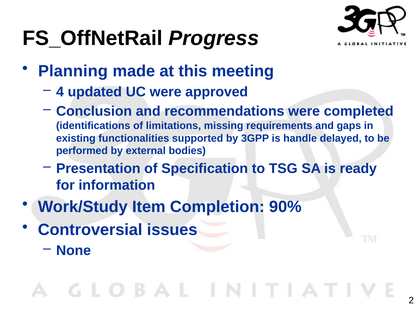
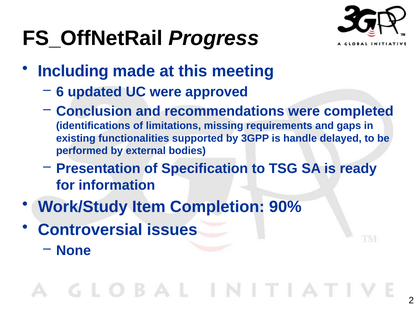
Planning: Planning -> Including
4: 4 -> 6
